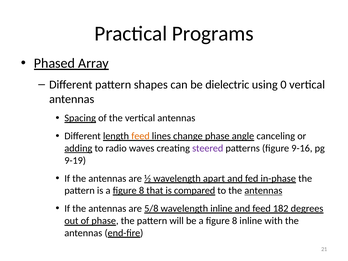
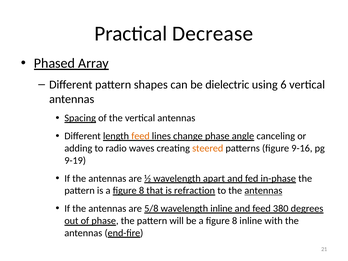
Programs: Programs -> Decrease
0: 0 -> 6
adding underline: present -> none
steered colour: purple -> orange
compared: compared -> refraction
182: 182 -> 380
